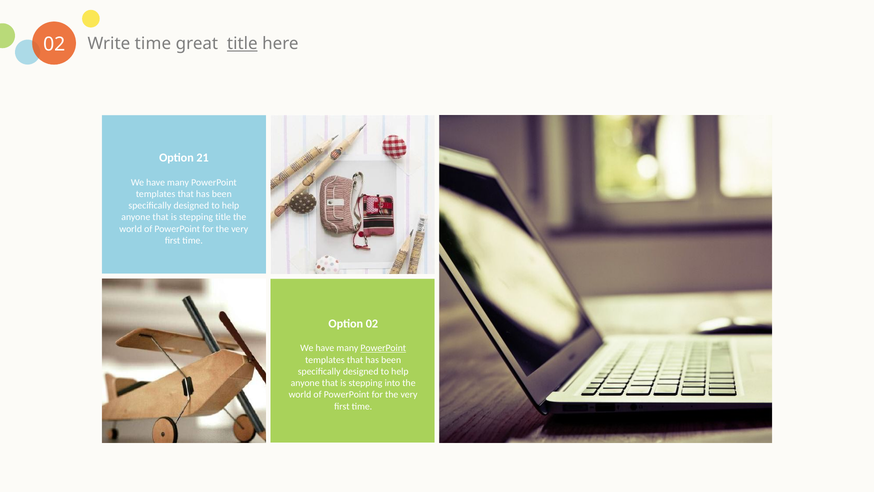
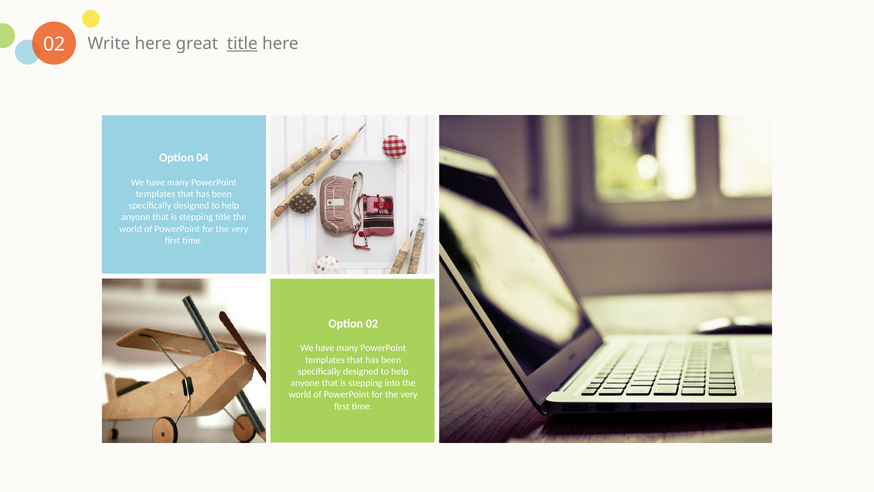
Write time: time -> here
21: 21 -> 04
PowerPoint at (383, 348) underline: present -> none
